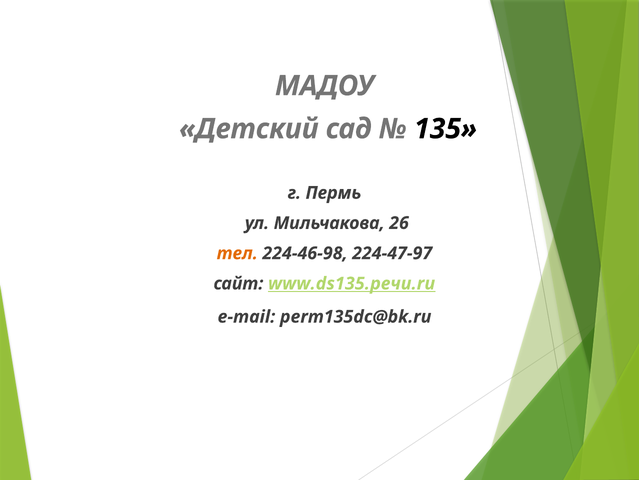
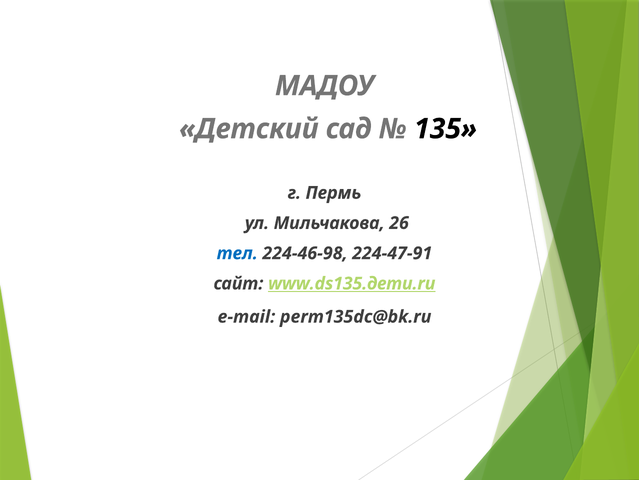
тел colour: orange -> blue
224-47-97: 224-47-97 -> 224-47-91
www.ds135.речи.ru: www.ds135.речи.ru -> www.ds135.дети.ru
